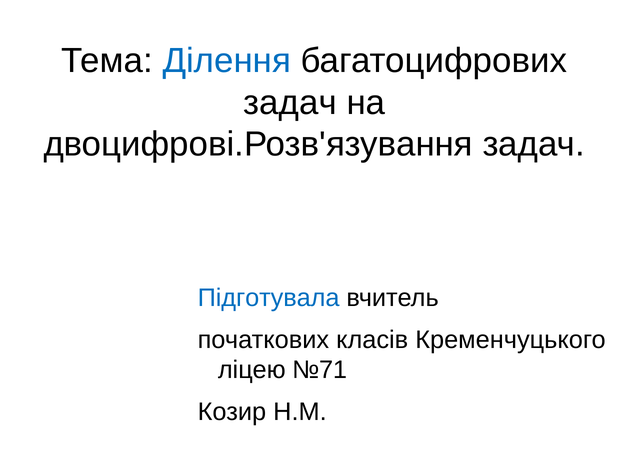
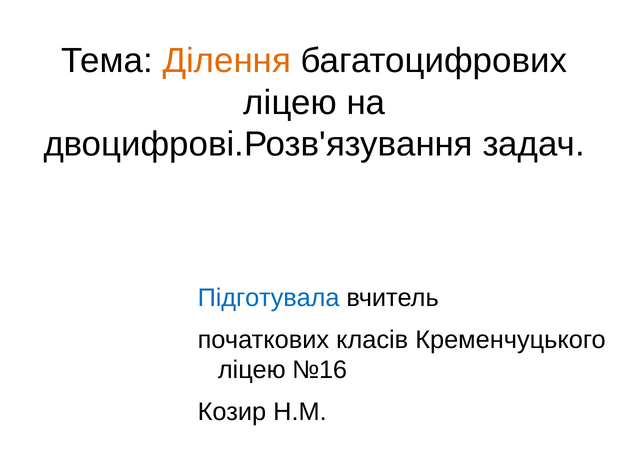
Ділення colour: blue -> orange
задач at (290, 102): задач -> ліцею
№71: №71 -> №16
